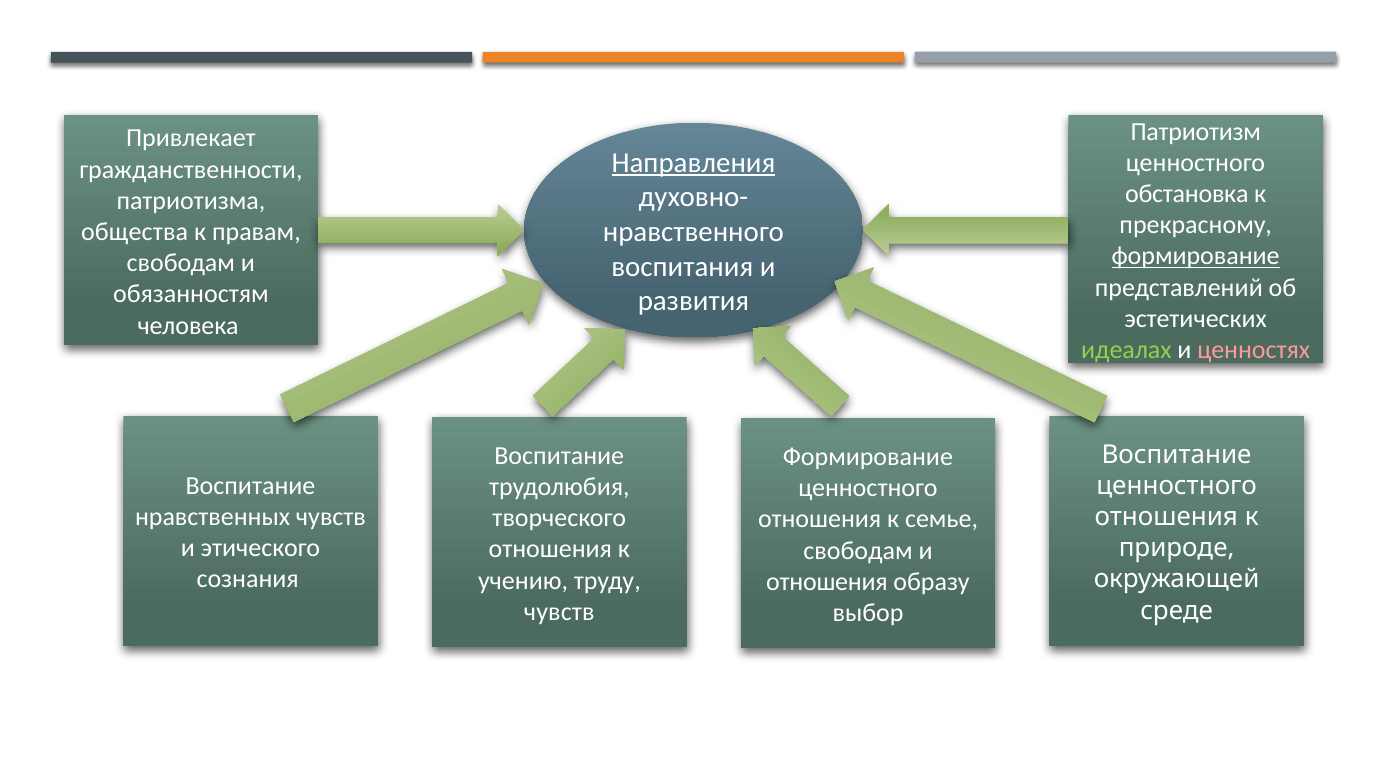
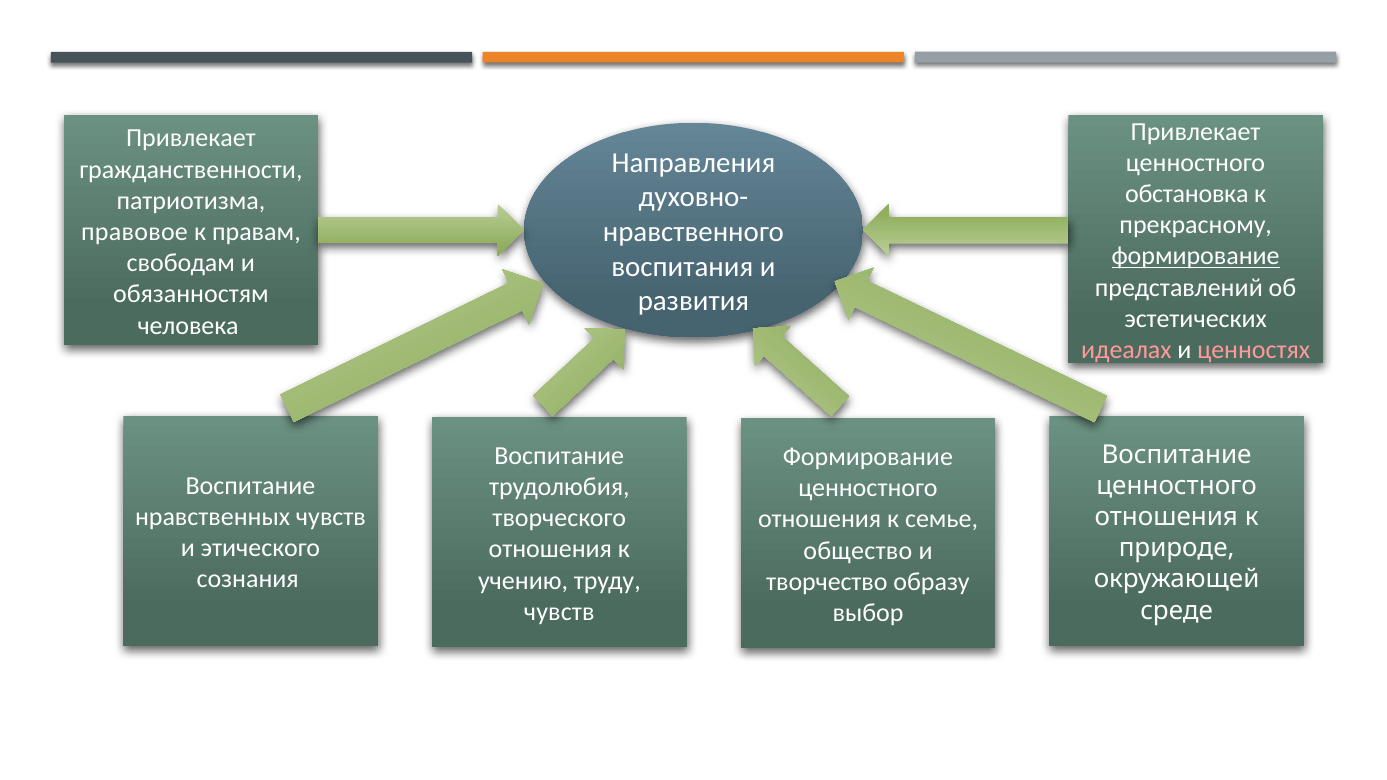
Патриотизм at (1196, 132): Патриотизм -> Привлекает
Направления underline: present -> none
общества: общества -> правовое
идеалах colour: light green -> pink
свободам at (858, 551): свободам -> общество
отношения at (827, 582): отношения -> творчество
